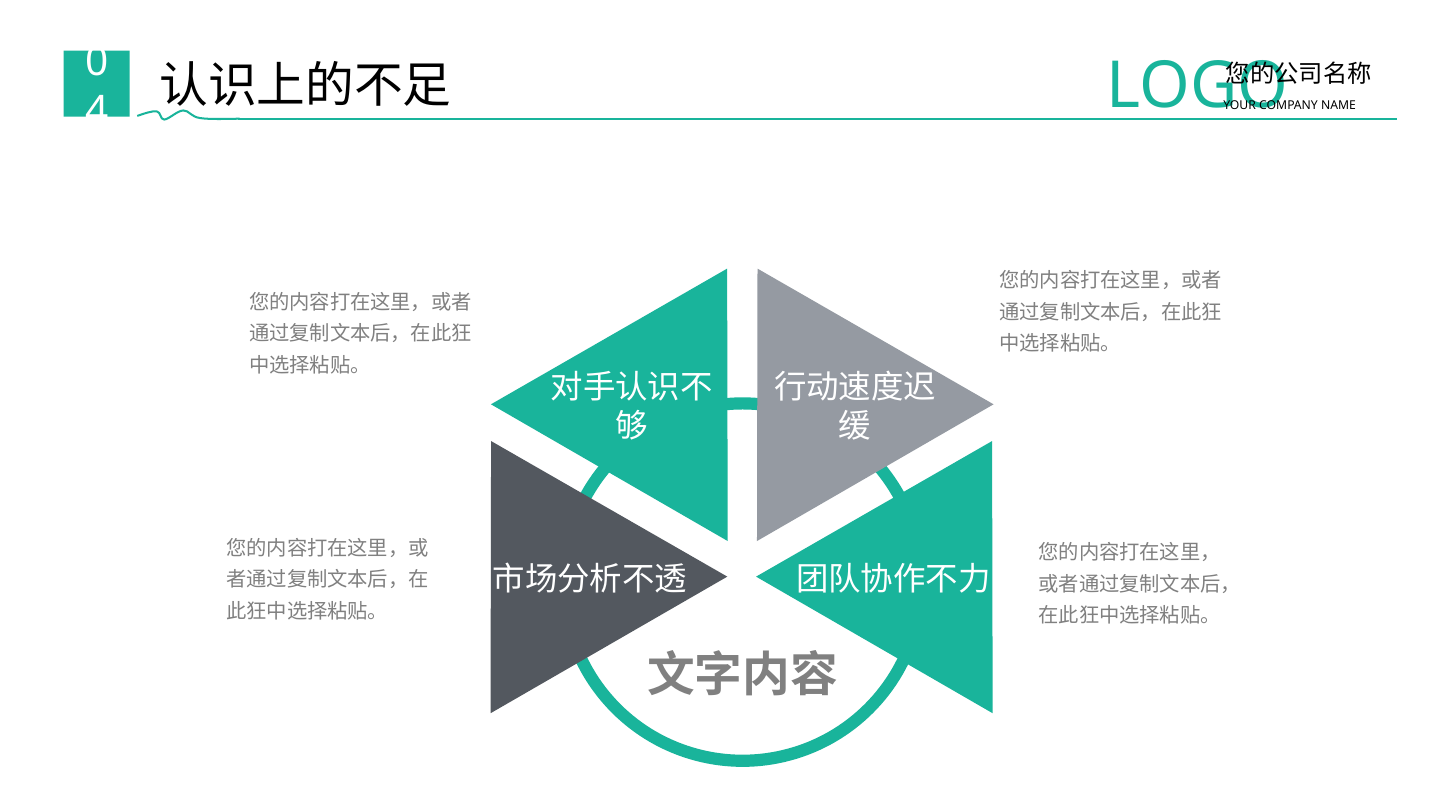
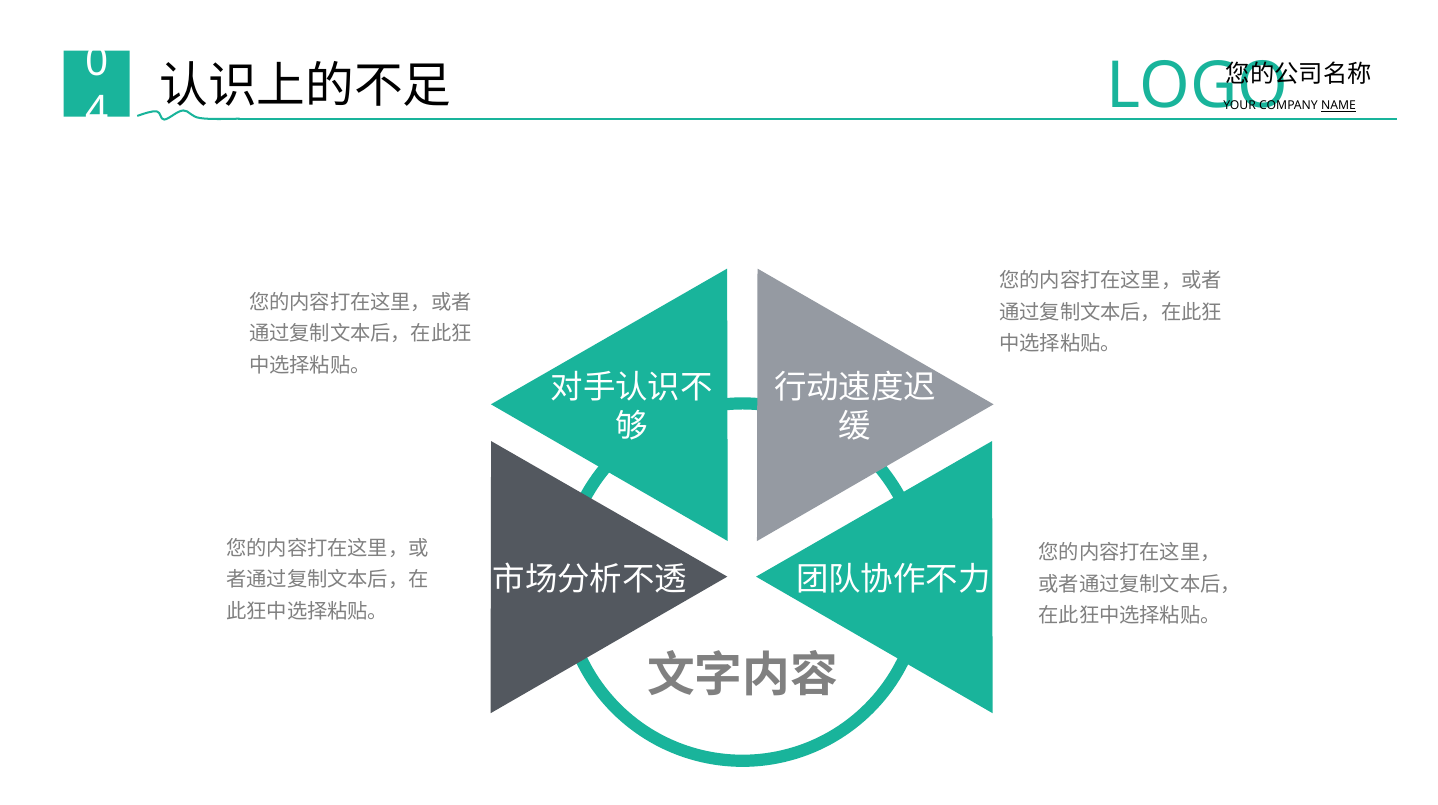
NAME underline: none -> present
